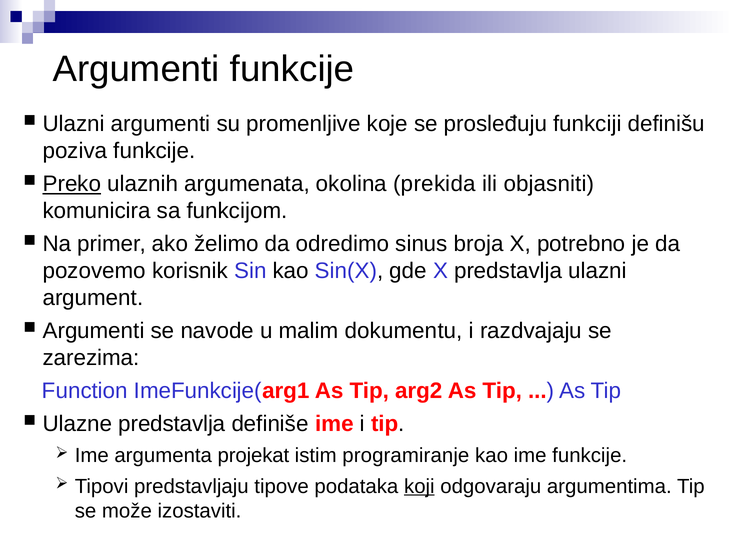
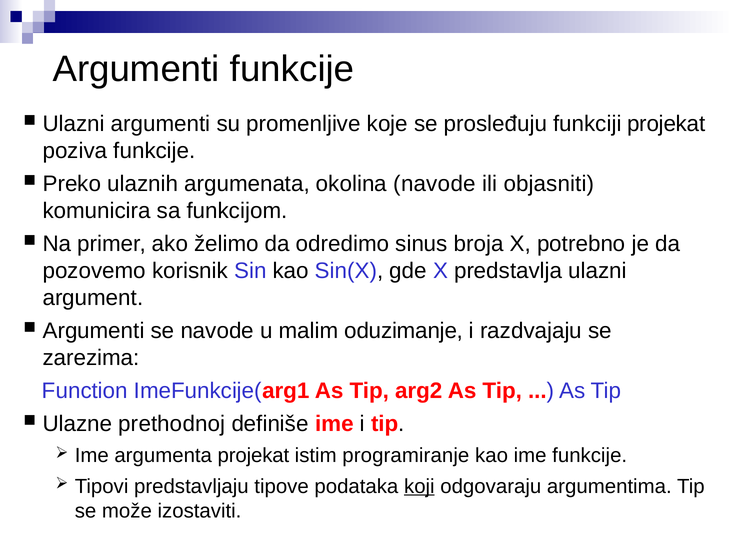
funkciji definišu: definišu -> projekat
Preko underline: present -> none
okolina prekida: prekida -> navode
dokumentu: dokumentu -> oduzimanje
Ulazne predstavlja: predstavlja -> prethodnoj
